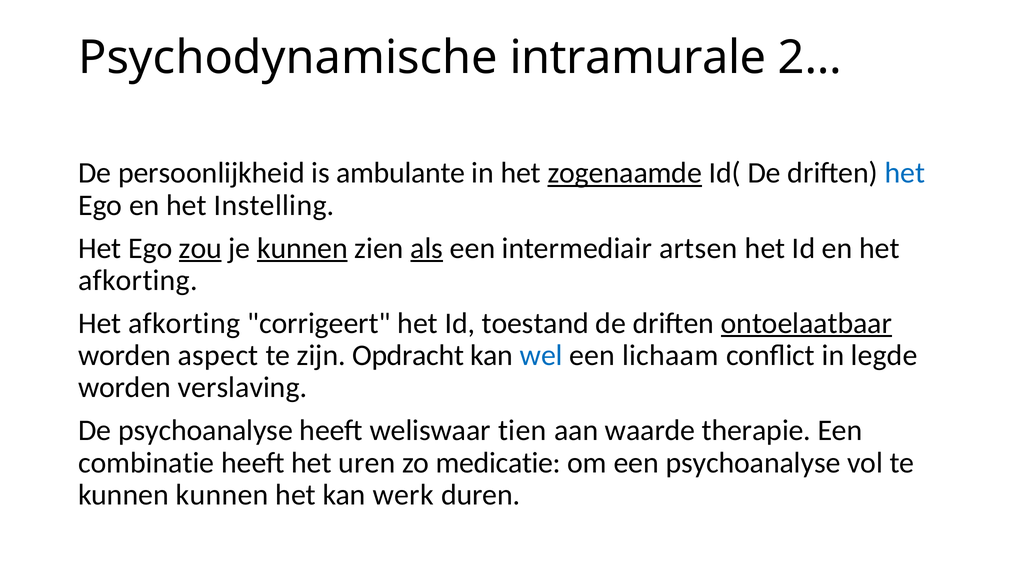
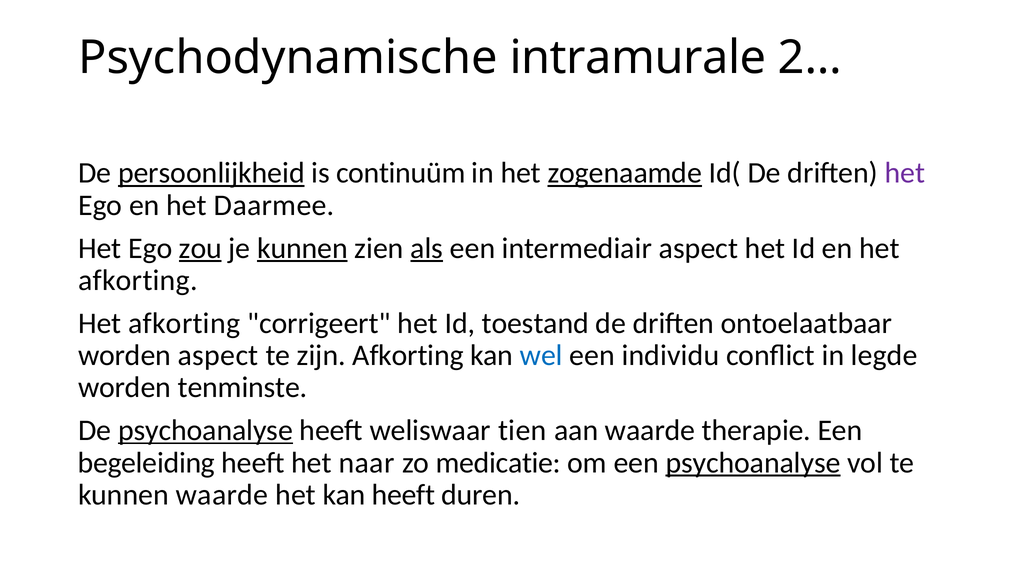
persoonlijkheid underline: none -> present
ambulante: ambulante -> continuüm
het at (905, 173) colour: blue -> purple
Instelling: Instelling -> Daarmee
intermediair artsen: artsen -> aspect
ontoelaatbaar underline: present -> none
zijn Opdracht: Opdracht -> Afkorting
lichaam: lichaam -> individu
verslaving: verslaving -> tenminste
psychoanalyse at (205, 431) underline: none -> present
combinatie: combinatie -> begeleiding
uren: uren -> naar
psychoanalyse at (753, 463) underline: none -> present
kunnen kunnen: kunnen -> waarde
kan werk: werk -> heeft
